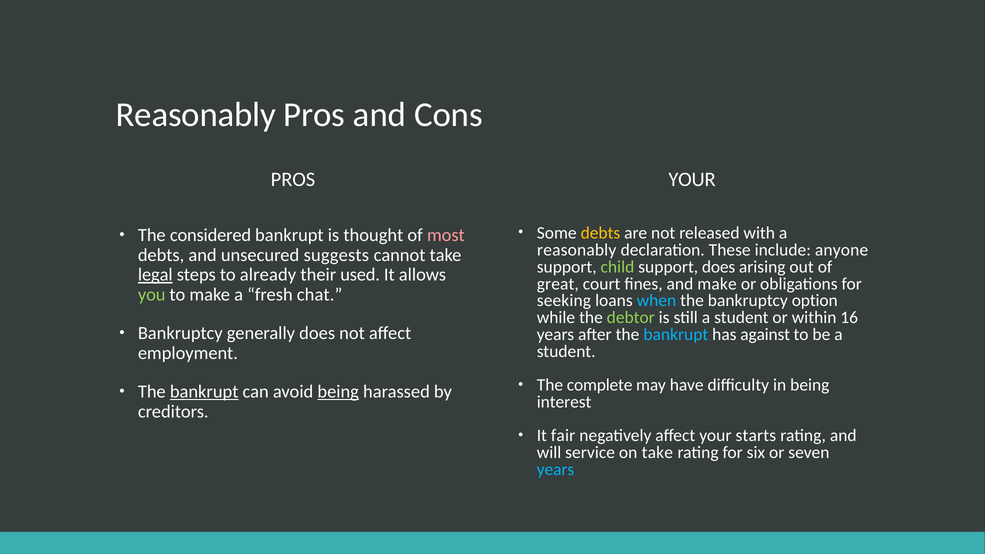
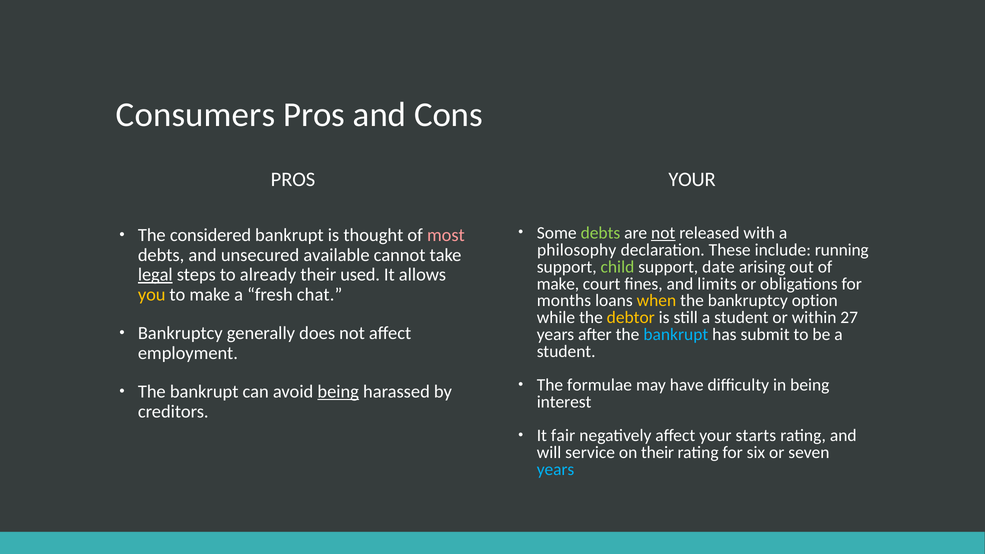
Reasonably at (196, 115): Reasonably -> Consumers
debts at (600, 233) colour: yellow -> light green
not at (663, 233) underline: none -> present
reasonably at (577, 250): reasonably -> philosophy
anyone: anyone -> running
suggests: suggests -> available
support does: does -> date
great at (558, 284): great -> make
and make: make -> limits
you colour: light green -> yellow
seeking: seeking -> months
when colour: light blue -> yellow
debtor colour: light green -> yellow
16: 16 -> 27
against: against -> submit
complete: complete -> formulae
bankrupt at (204, 392) underline: present -> none
on take: take -> their
